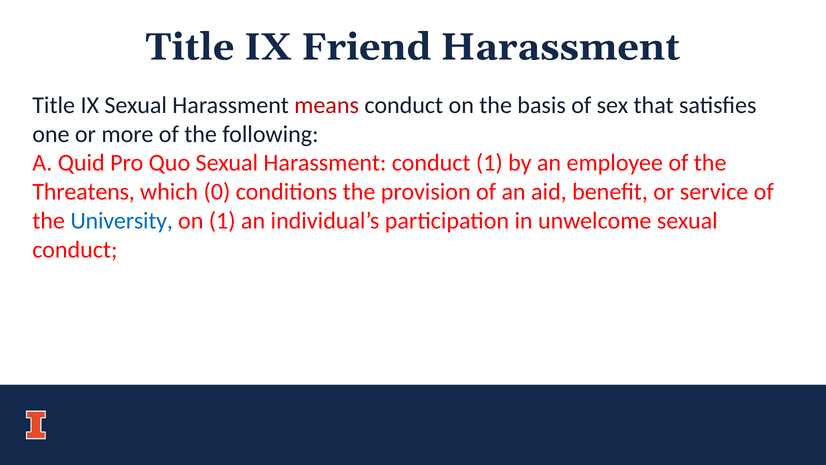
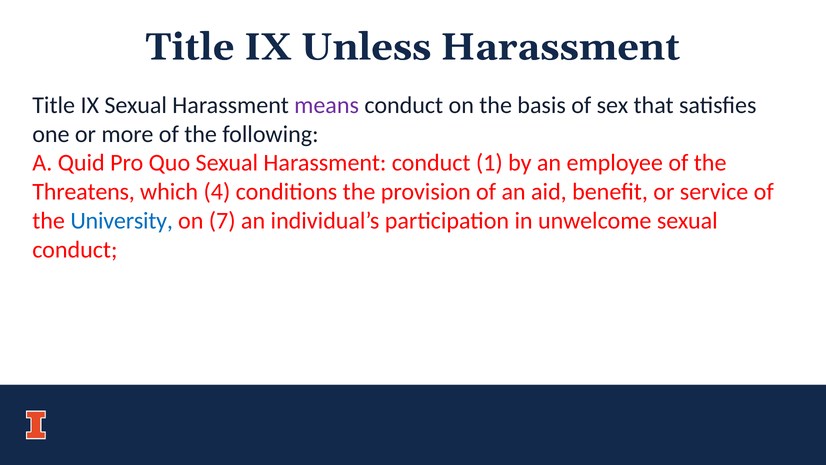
Friend: Friend -> Unless
means colour: red -> purple
0: 0 -> 4
on 1: 1 -> 7
